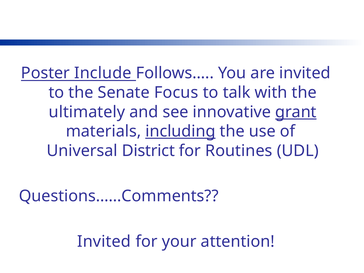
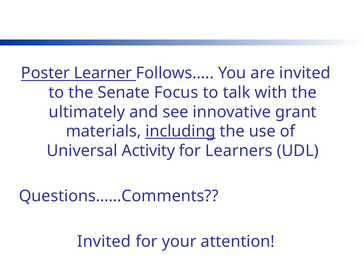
Include: Include -> Learner
grant underline: present -> none
District: District -> Activity
Routines: Routines -> Learners
